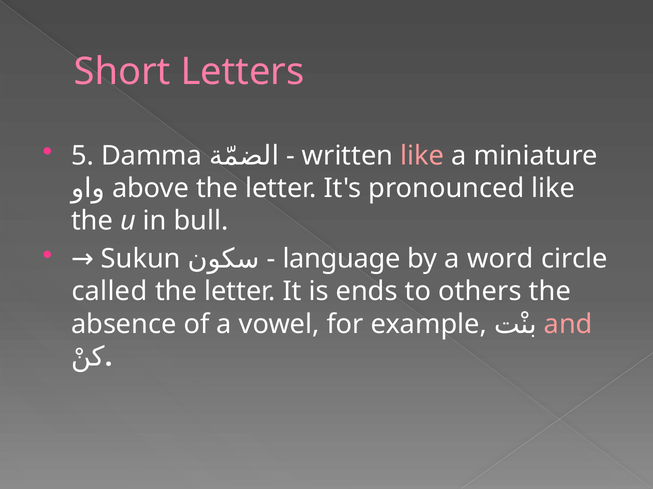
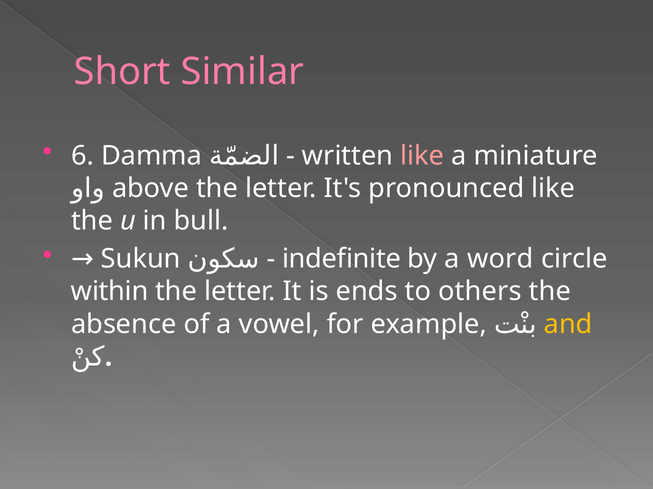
Letters: Letters -> Similar
5: 5 -> 6
language: language -> indefinite
called: called -> within
and colour: pink -> yellow
